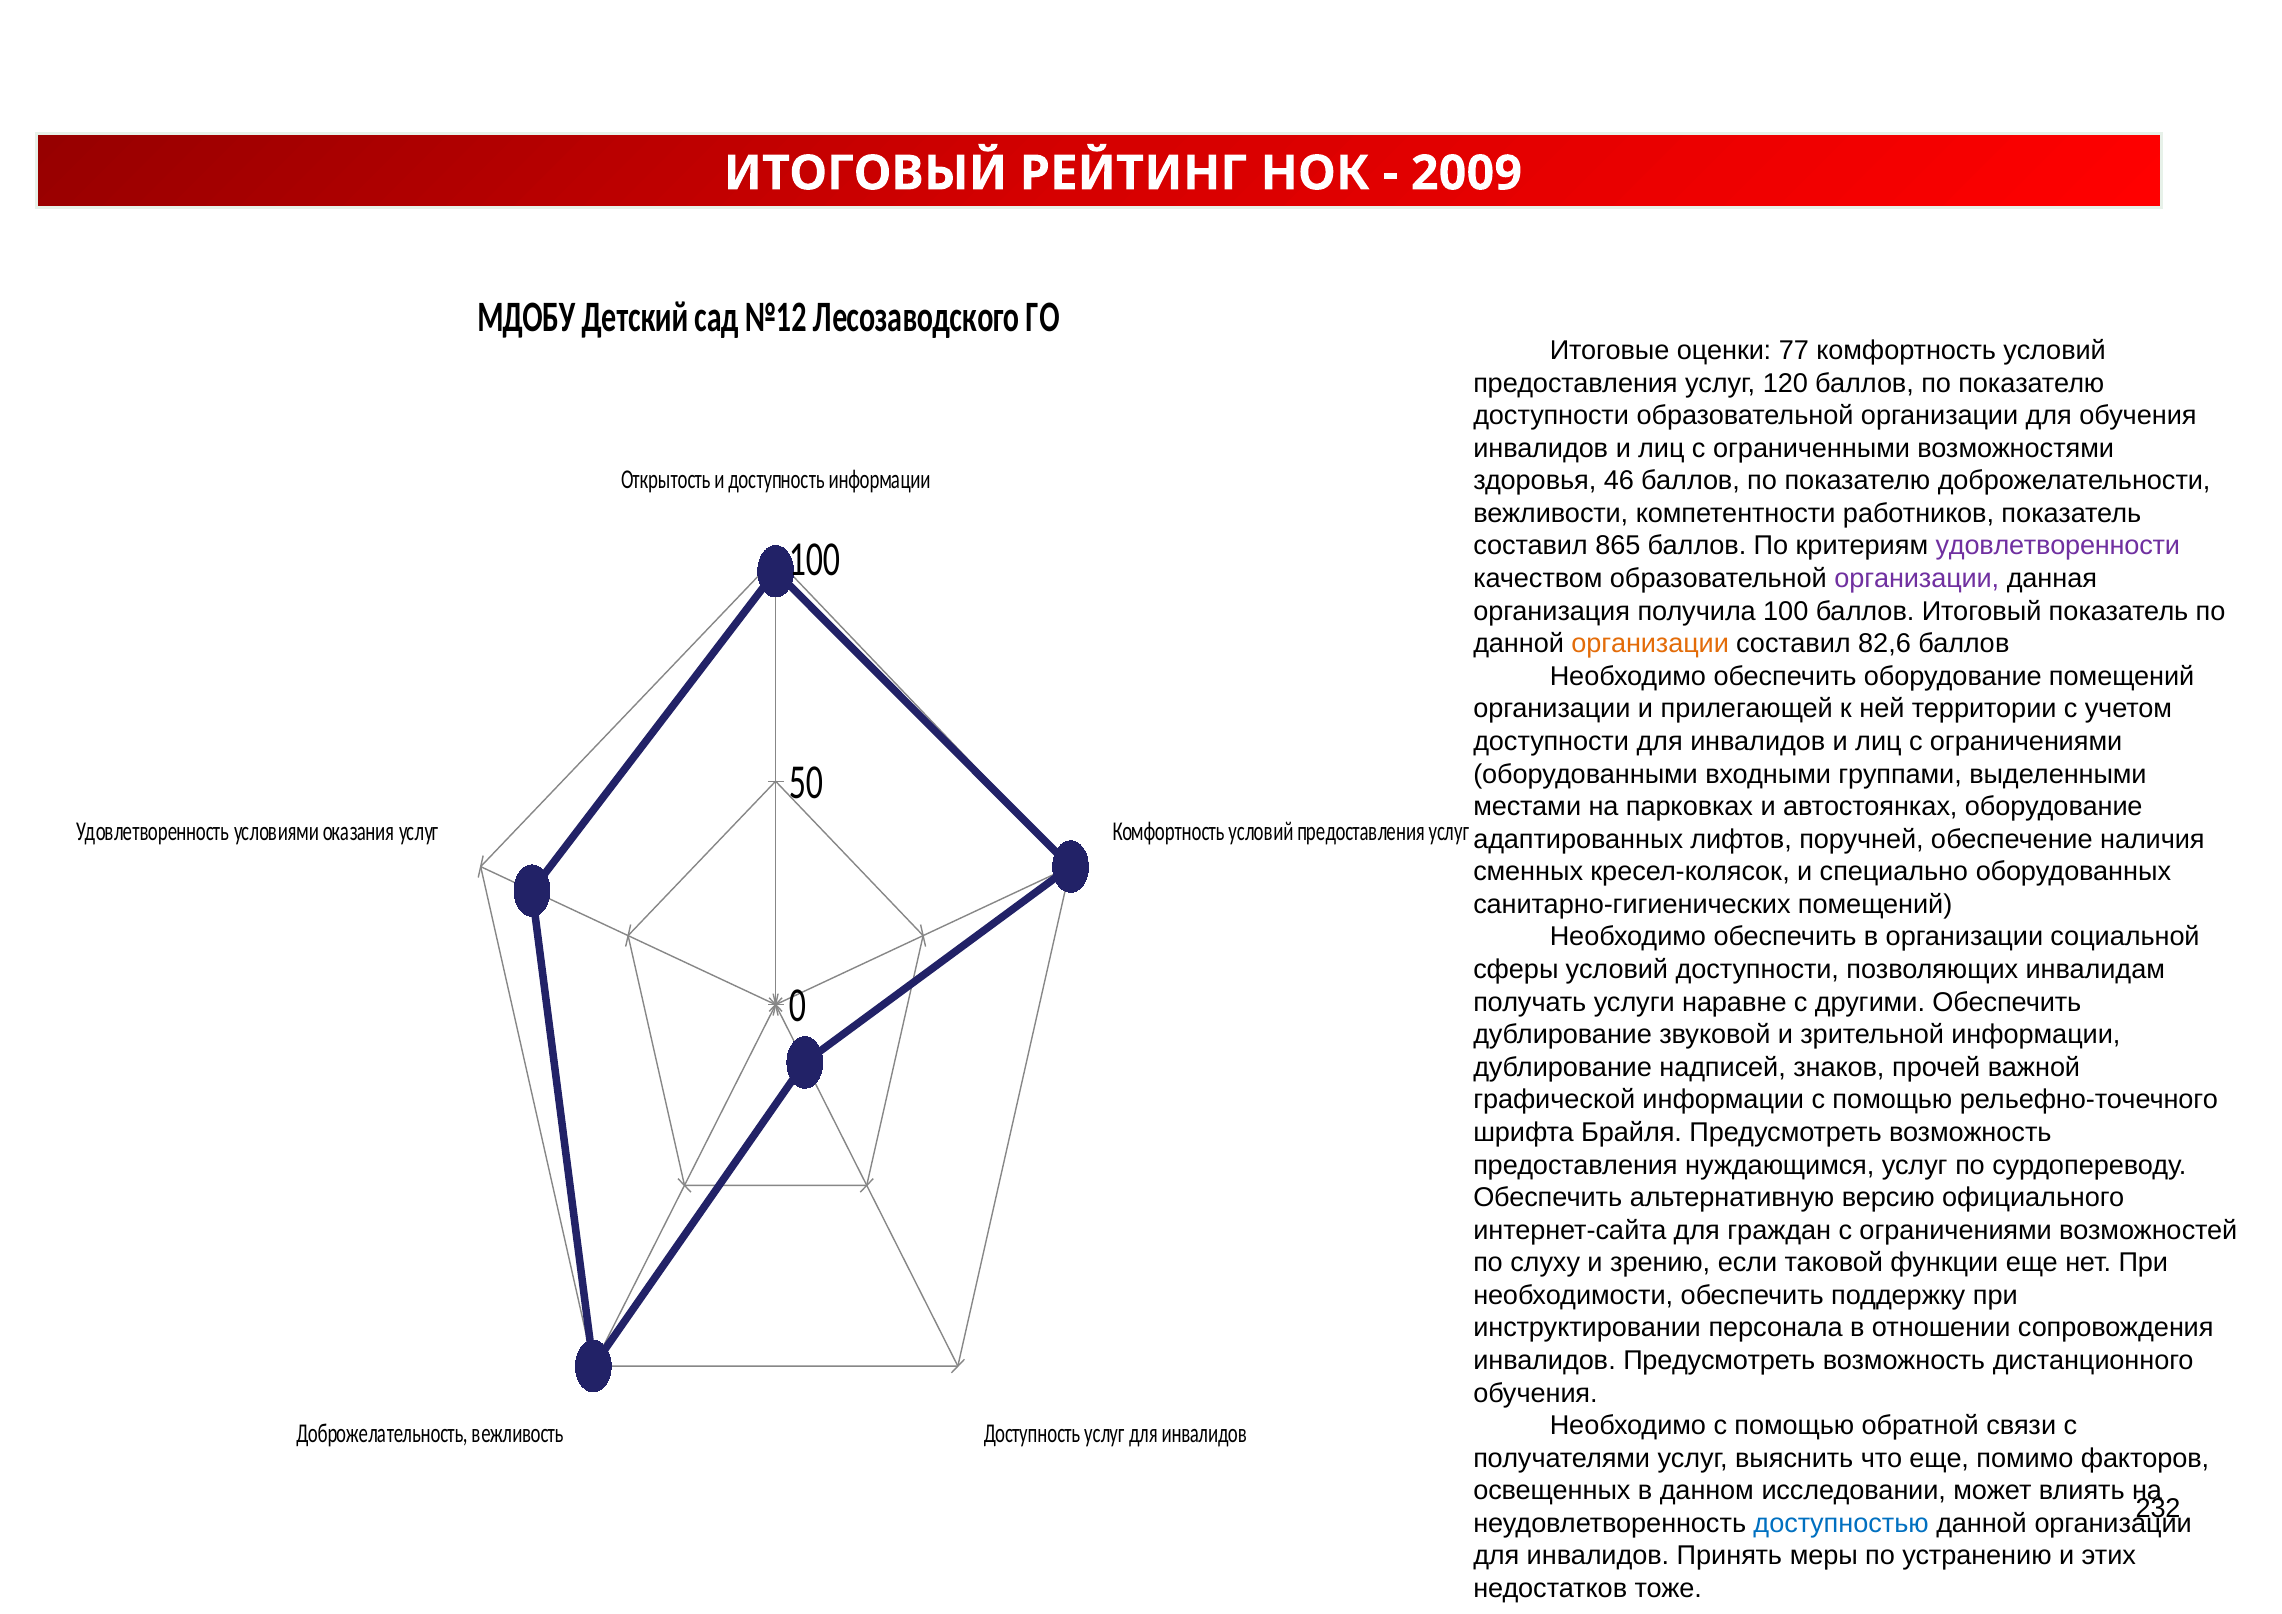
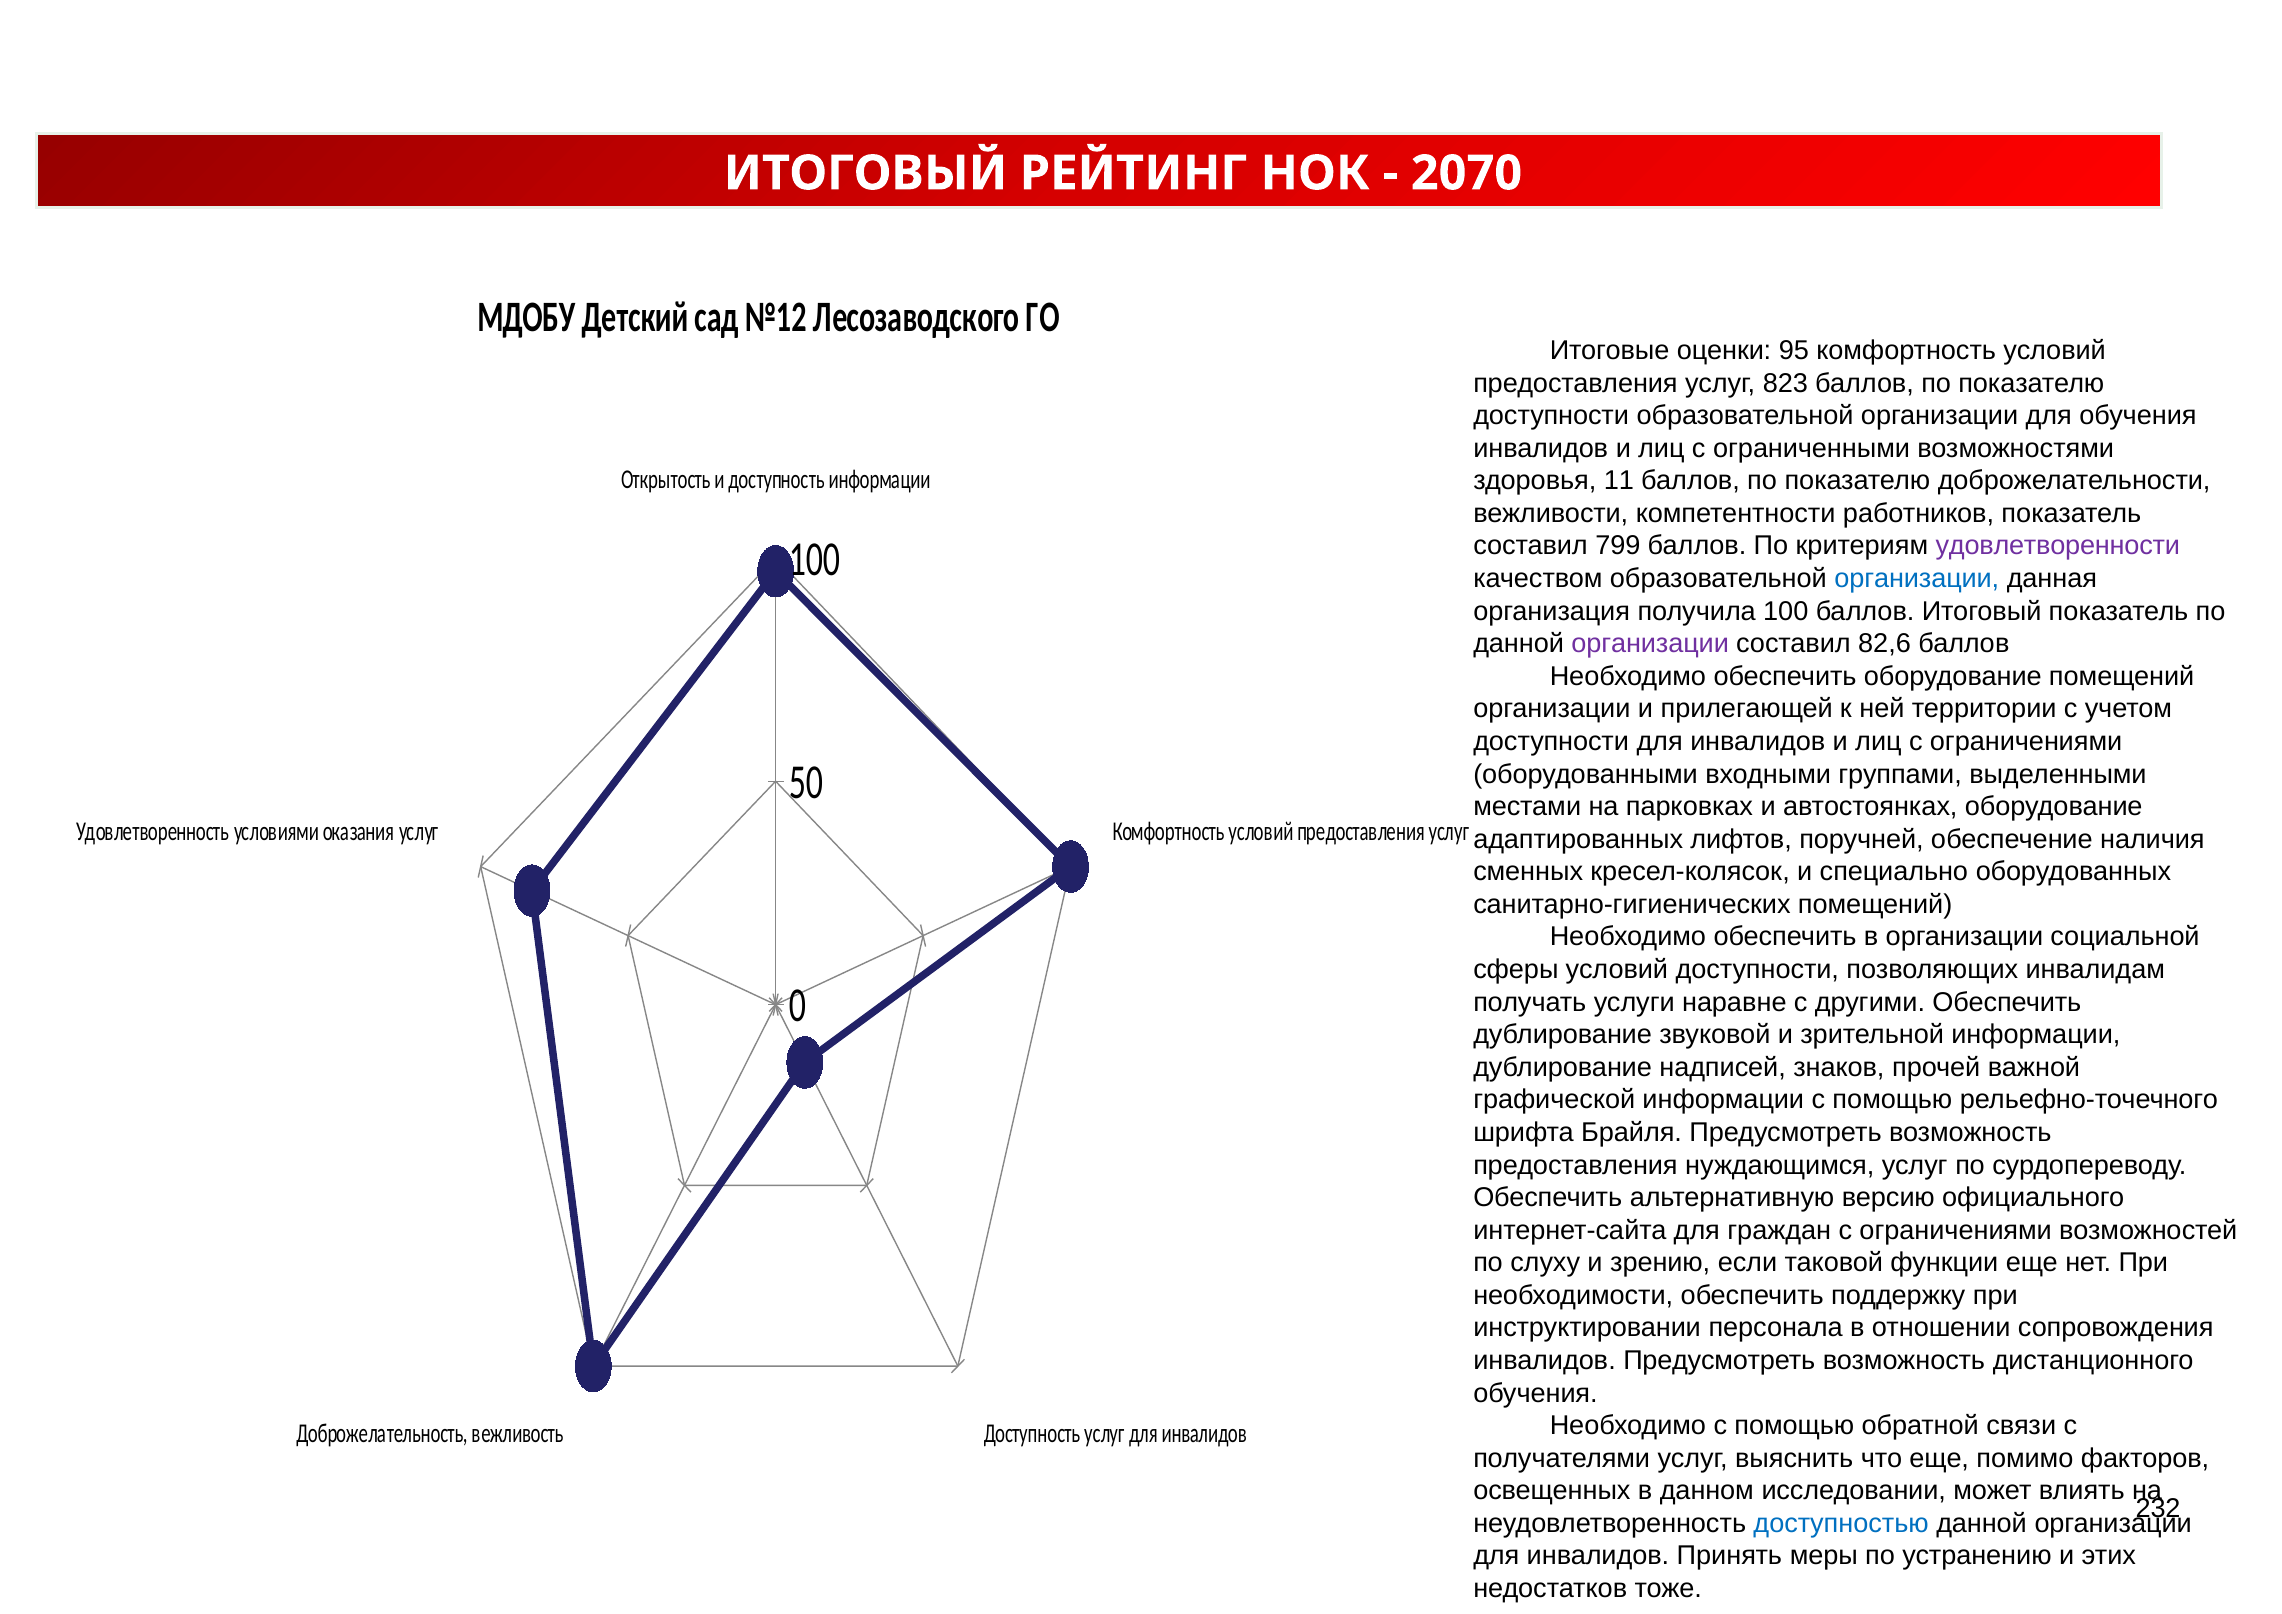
2009: 2009 -> 2070
77: 77 -> 95
120: 120 -> 823
46: 46 -> 11
865: 865 -> 799
организации at (1917, 578) colour: purple -> blue
организации at (1650, 644) colour: orange -> purple
